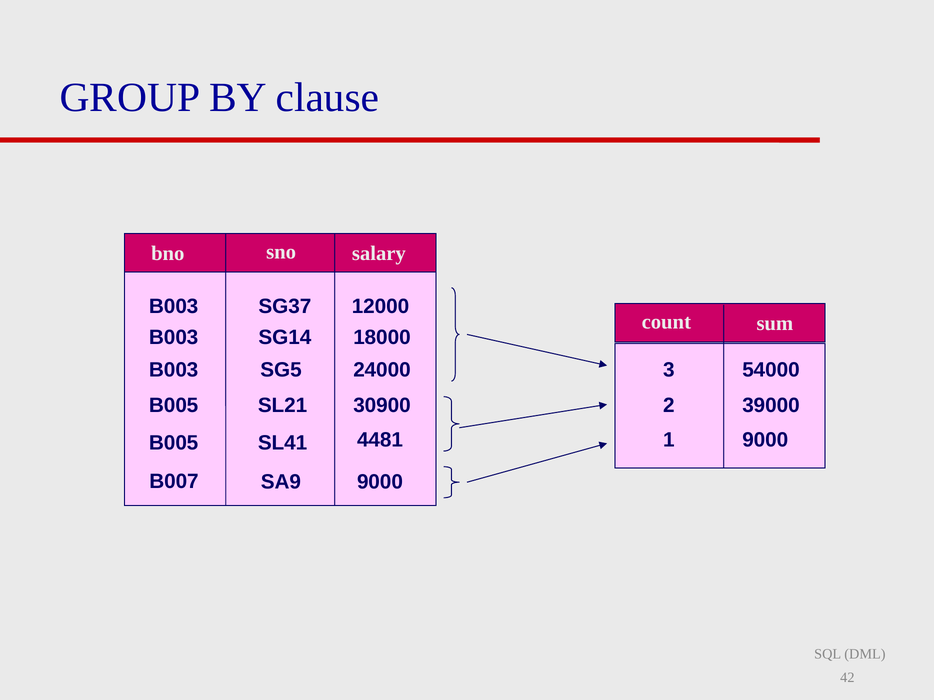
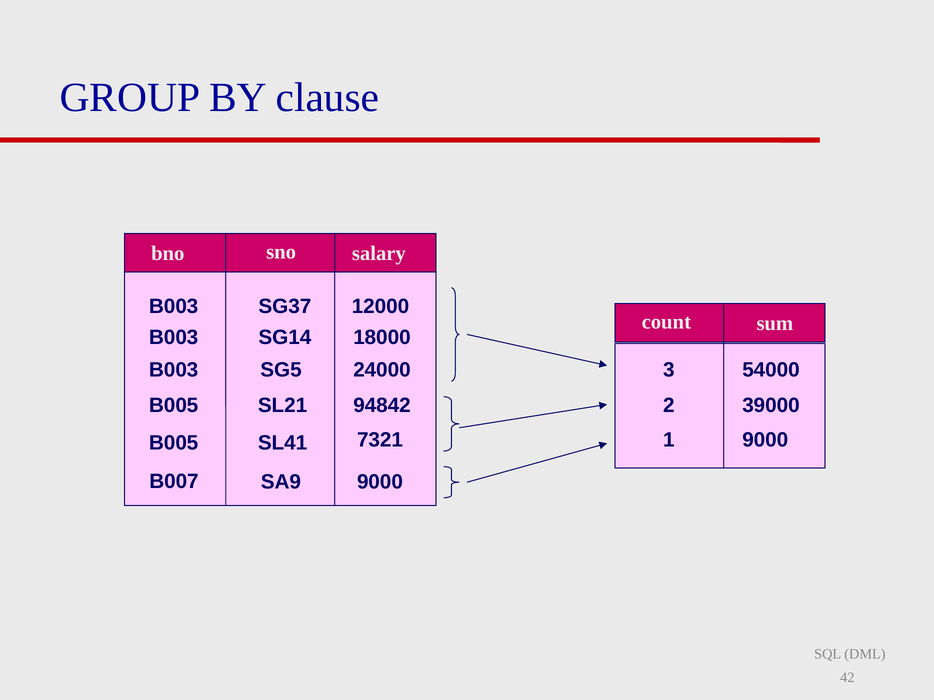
30900: 30900 -> 94842
4481: 4481 -> 7321
